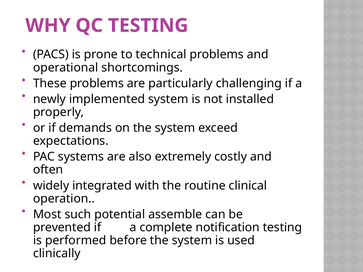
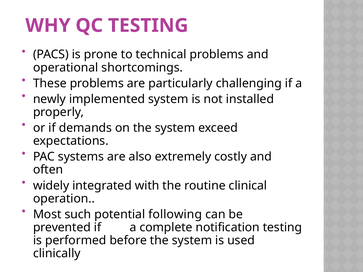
assemble: assemble -> following
